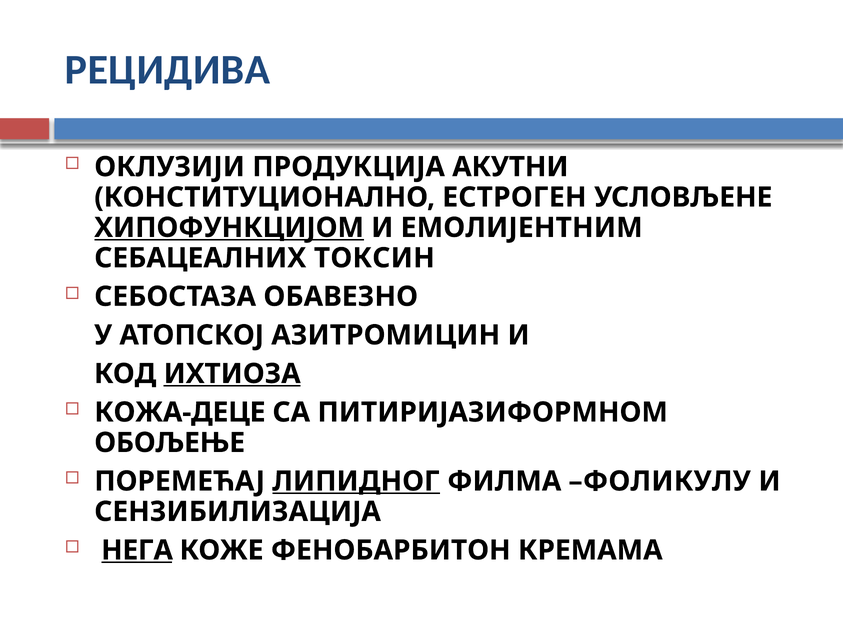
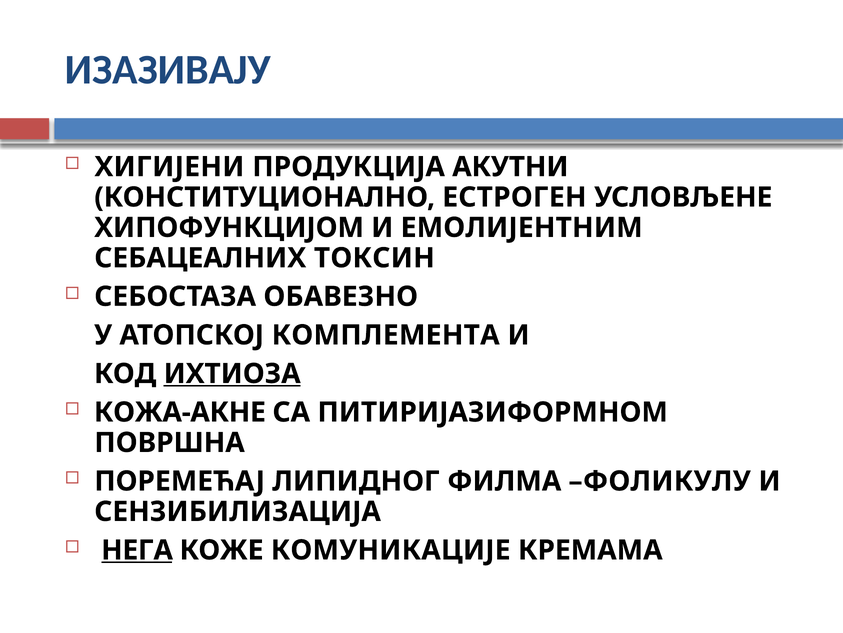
РЕЦИДИВА: РЕЦИДИВА -> ИЗАЗИВАЈУ
ОКЛУЗИЈИ: ОКЛУЗИЈИ -> ХИГИЈЕНИ
ХИПОФУНКЦИЈОМ underline: present -> none
АЗИТРОМИЦИН: АЗИТРОМИЦИН -> КОМПЛЕМЕНТА
КОЖА-ДЕЦЕ: КОЖА-ДЕЦЕ -> КОЖА-АКНЕ
ОБОЉЕЊЕ: ОБОЉЕЊЕ -> ПОВРШНА
ЛИПИДНОГ underline: present -> none
ФЕНОБАРБИТОН: ФЕНОБАРБИТОН -> КОМУНИКАЦИЈЕ
